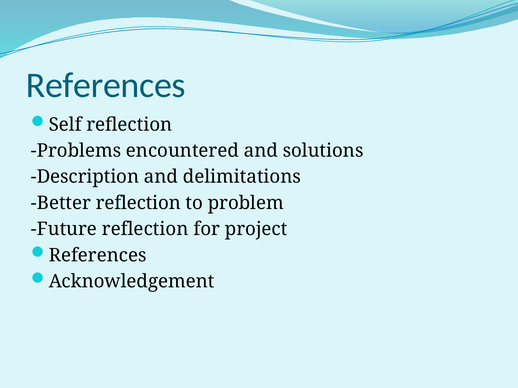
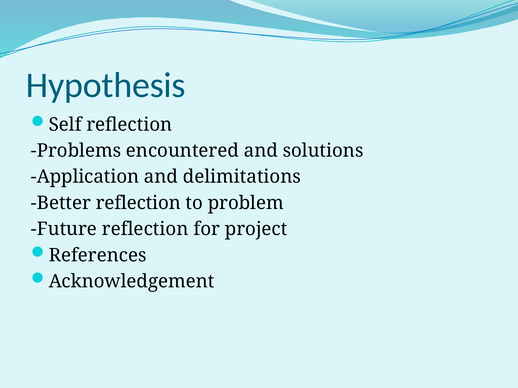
References at (106, 86): References -> Hypothesis
Description: Description -> Application
